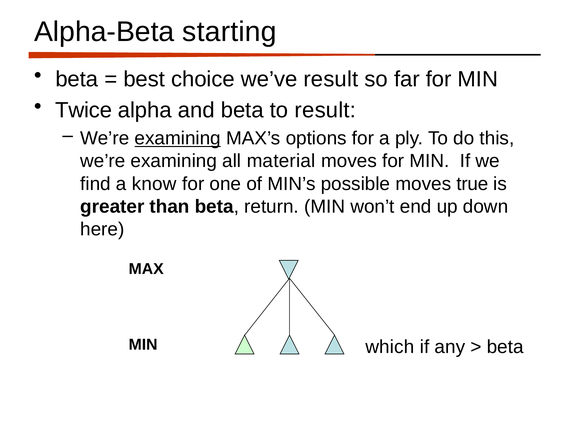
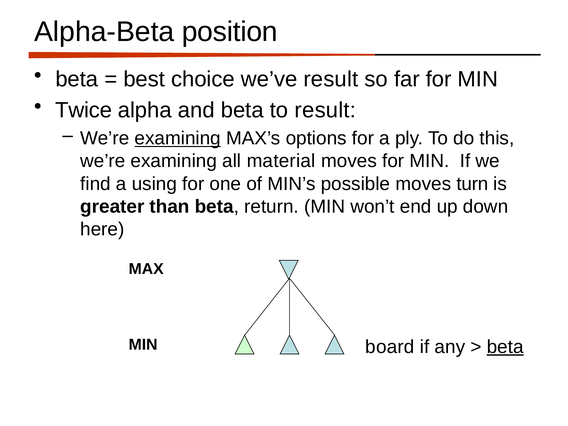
starting: starting -> position
know: know -> using
true: true -> turn
which: which -> board
beta at (505, 347) underline: none -> present
